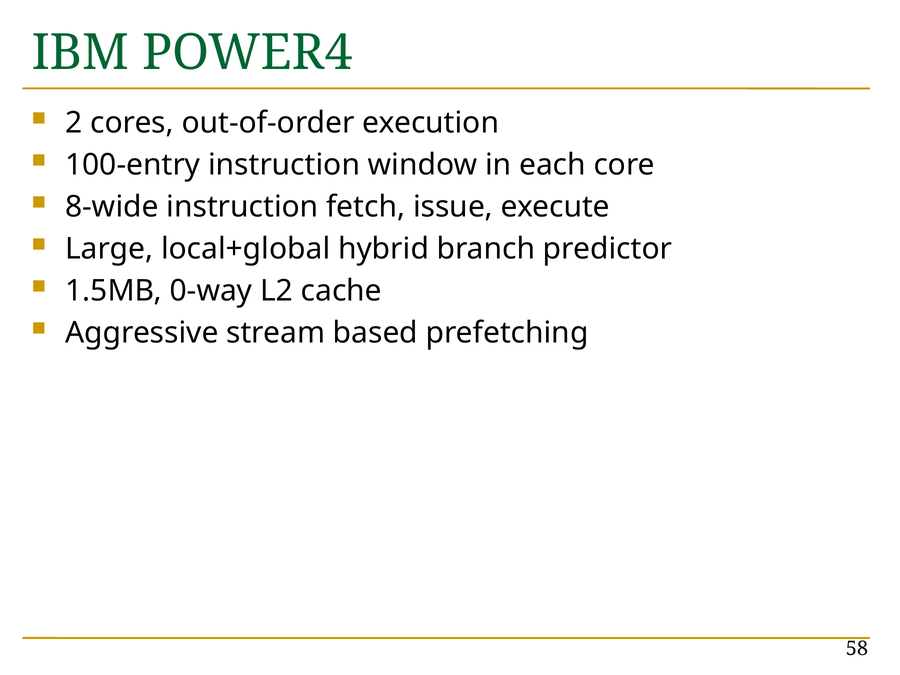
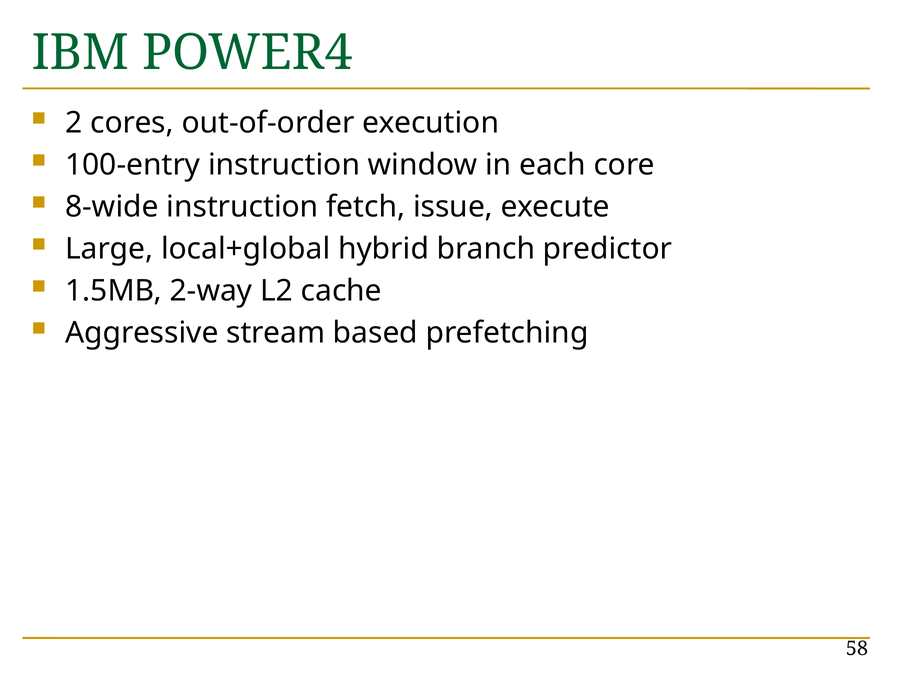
0-way: 0-way -> 2-way
